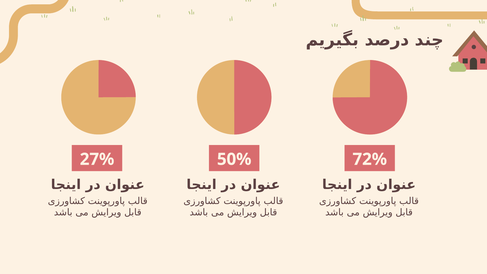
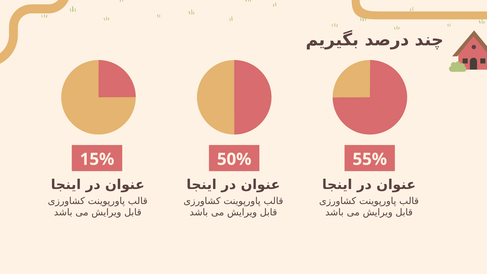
27%: 27% -> 15%
72%: 72% -> 55%
